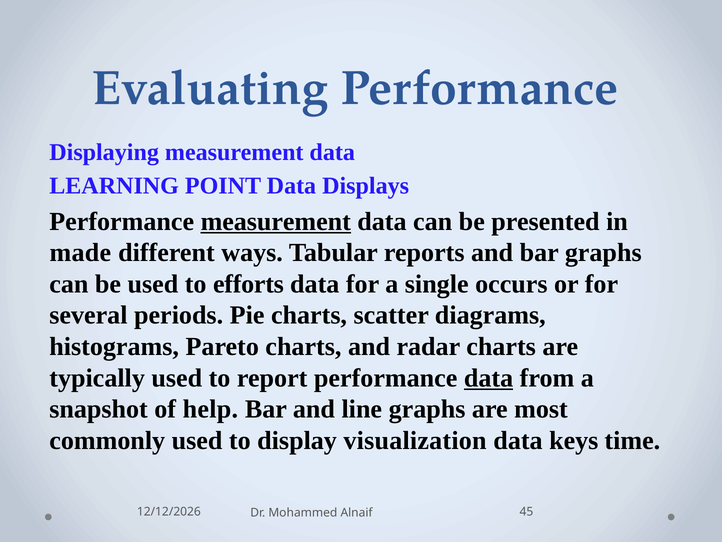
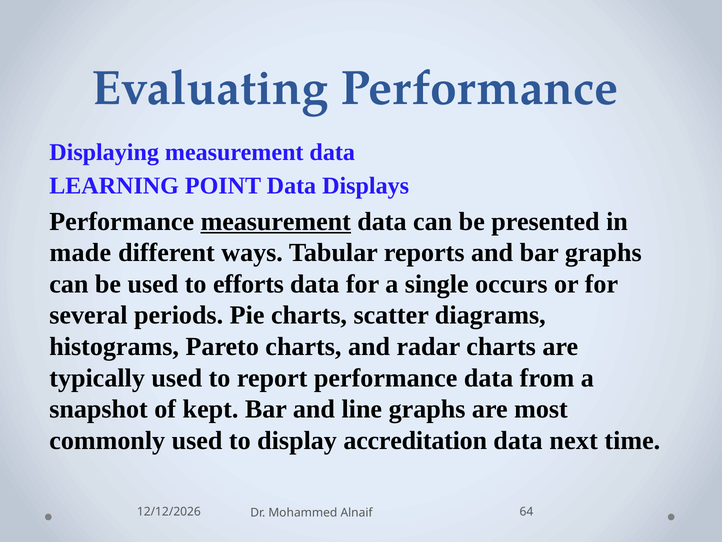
data at (489, 378) underline: present -> none
help: help -> kept
visualization: visualization -> accreditation
keys: keys -> next
45: 45 -> 64
